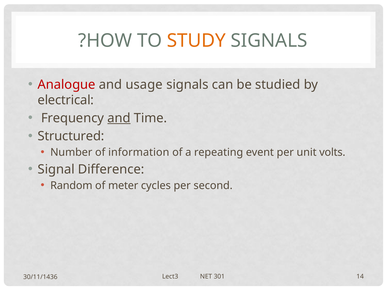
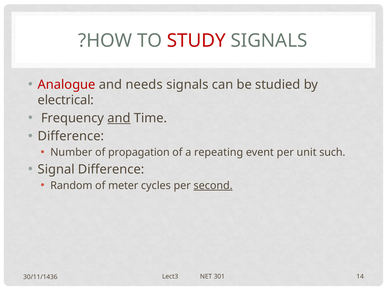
STUDY colour: orange -> red
usage: usage -> needs
Structured at (71, 136): Structured -> Difference
information: information -> propagation
volts: volts -> such
second underline: none -> present
